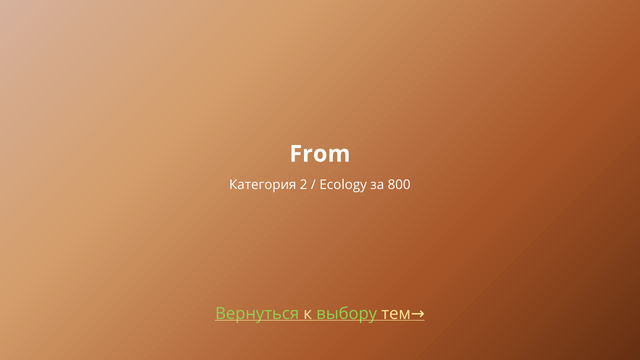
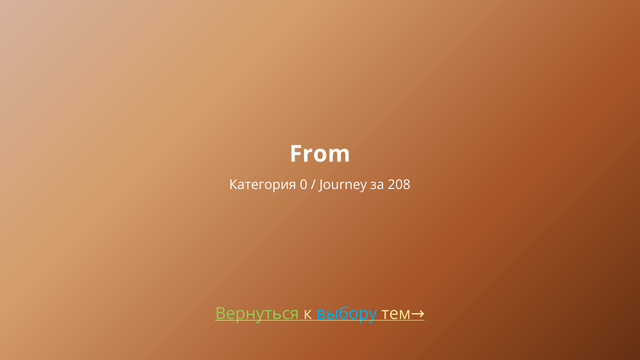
2: 2 -> 0
Ecology: Ecology -> Journey
800: 800 -> 208
выбору colour: light green -> light blue
